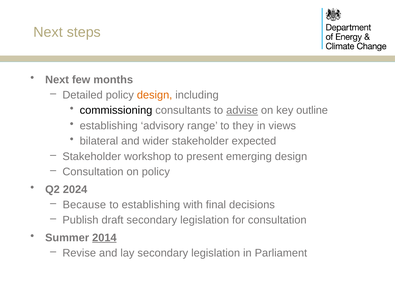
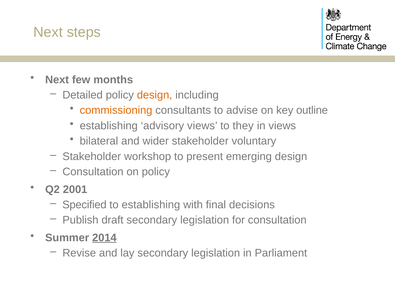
commissioning colour: black -> orange
advise underline: present -> none
advisory range: range -> views
expected: expected -> voluntary
2024: 2024 -> 2001
Because: Because -> Specified
